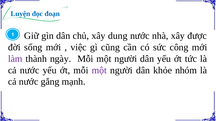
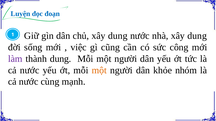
nhà xây được: được -> dung
thành ngày: ngày -> dung
một at (99, 70) colour: purple -> orange
gắng: gắng -> cùng
